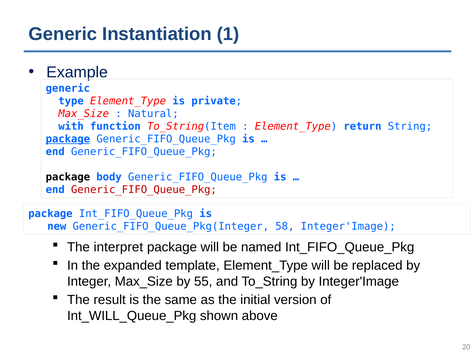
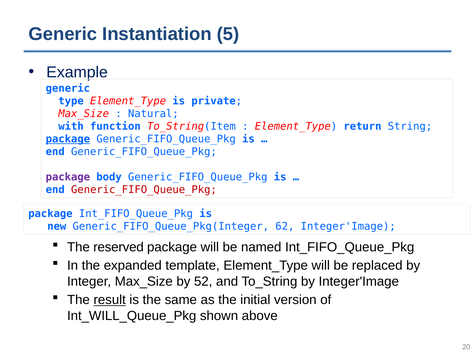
1: 1 -> 5
package at (68, 177) colour: black -> purple
58: 58 -> 62
interpret: interpret -> reserved
55: 55 -> 52
result underline: none -> present
